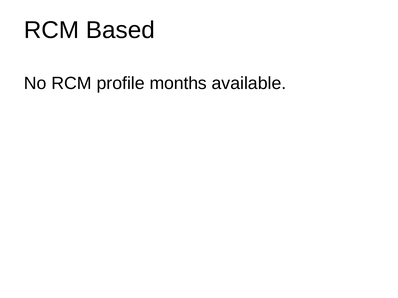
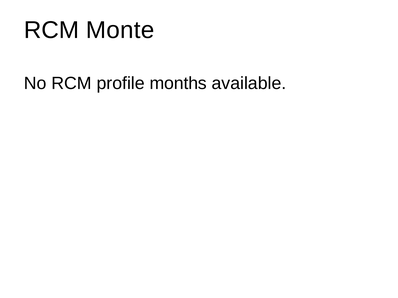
Based: Based -> Monte
